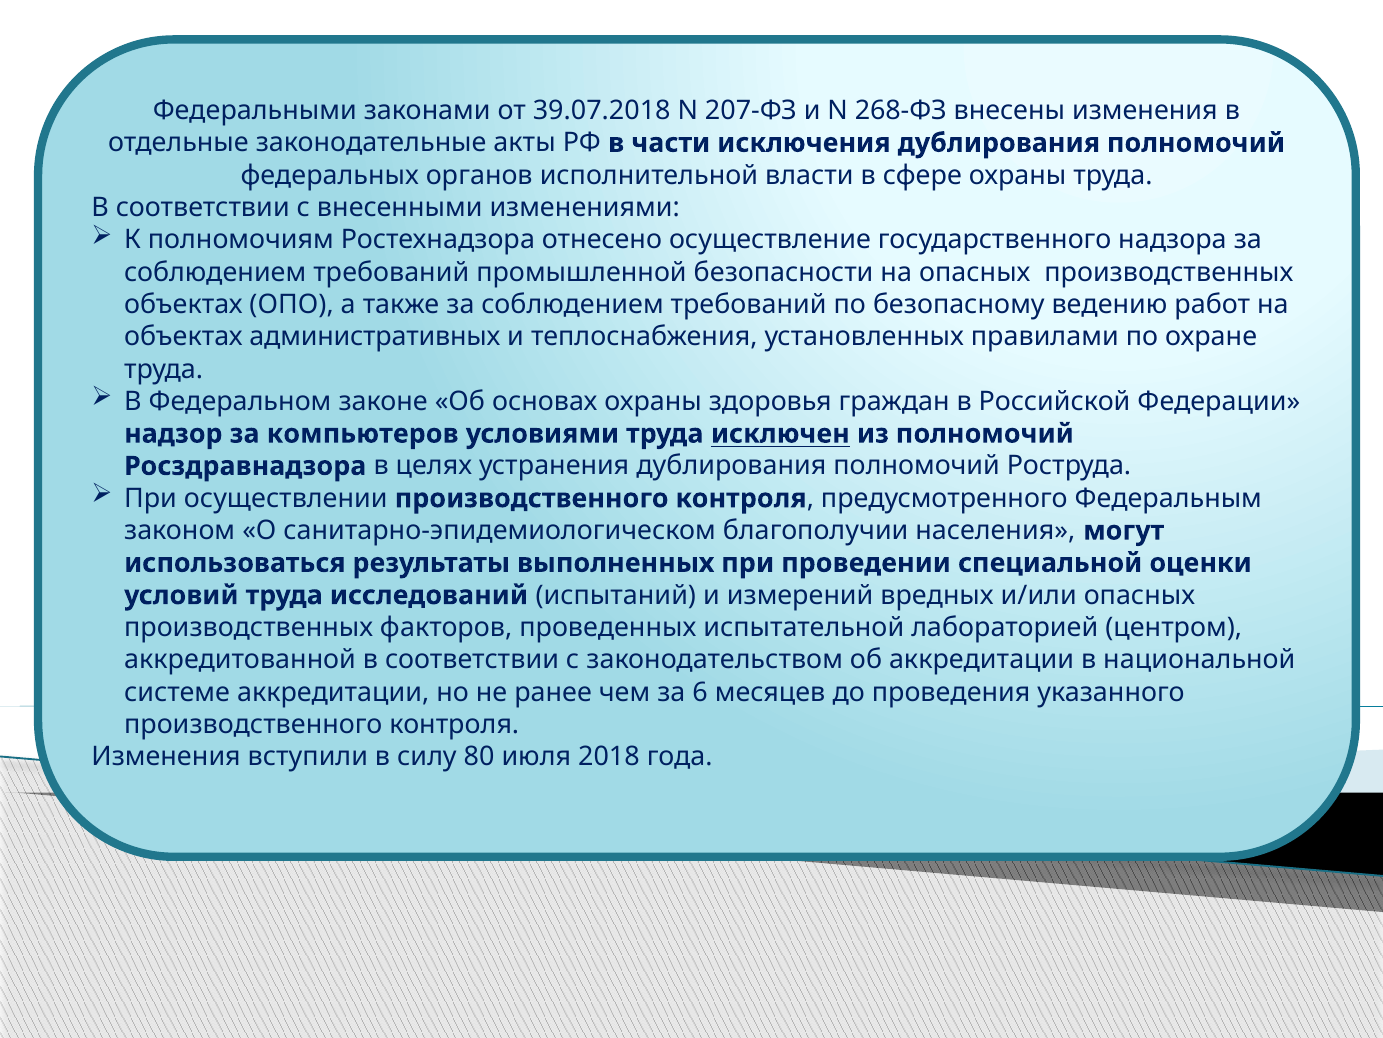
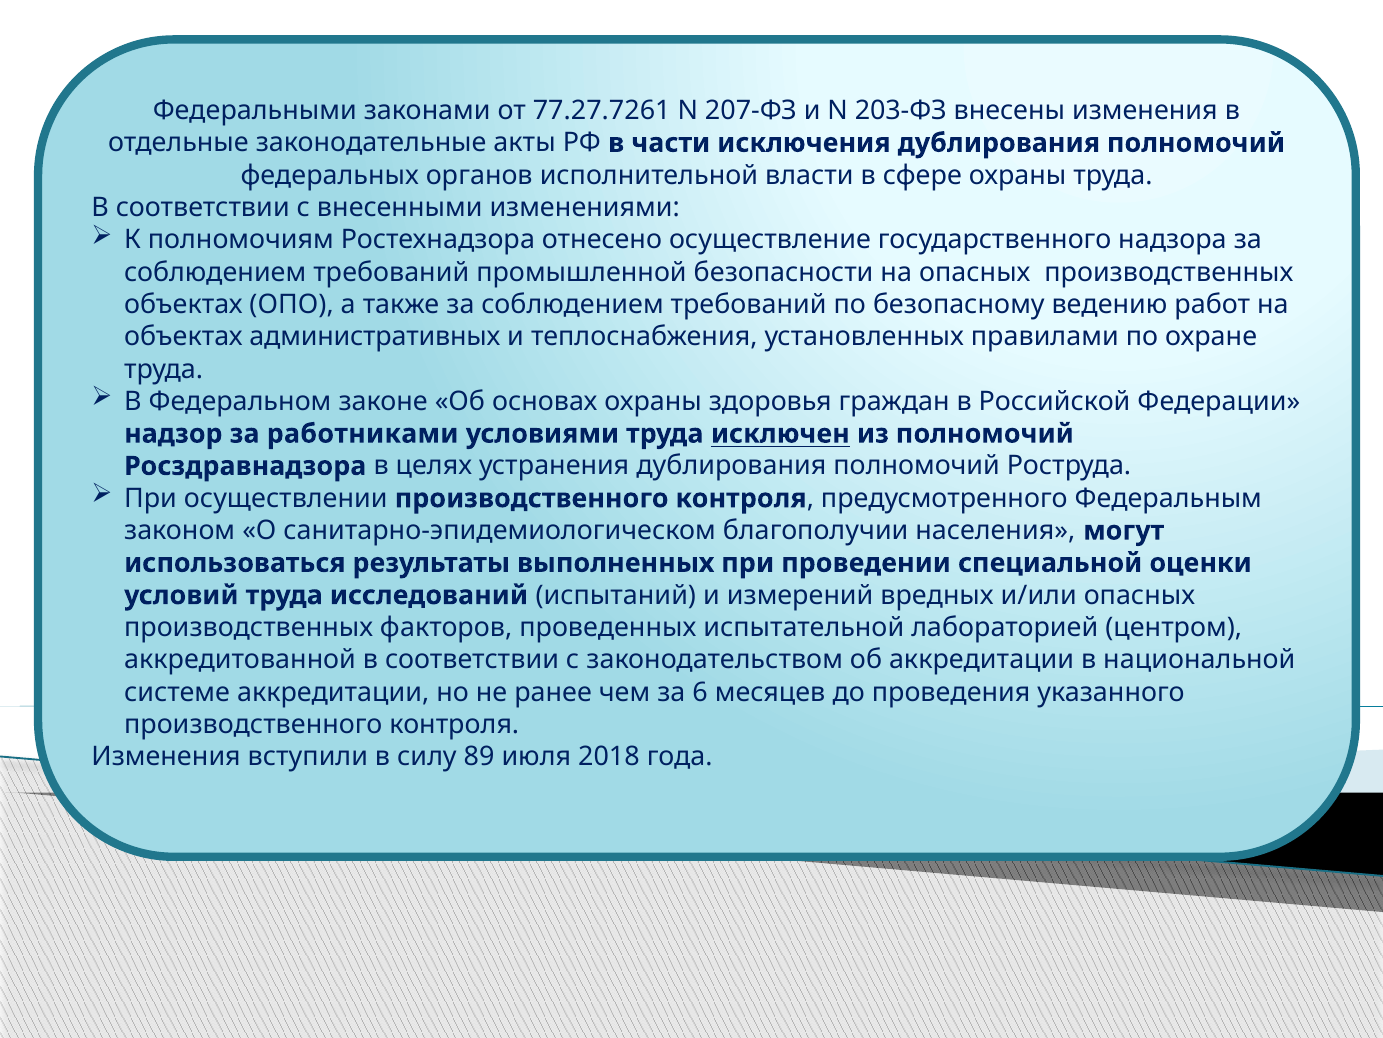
39.07.2018: 39.07.2018 -> 77.27.7261
268-ФЗ: 268-ФЗ -> 203-ФЗ
компьютеров: компьютеров -> работниками
80: 80 -> 89
